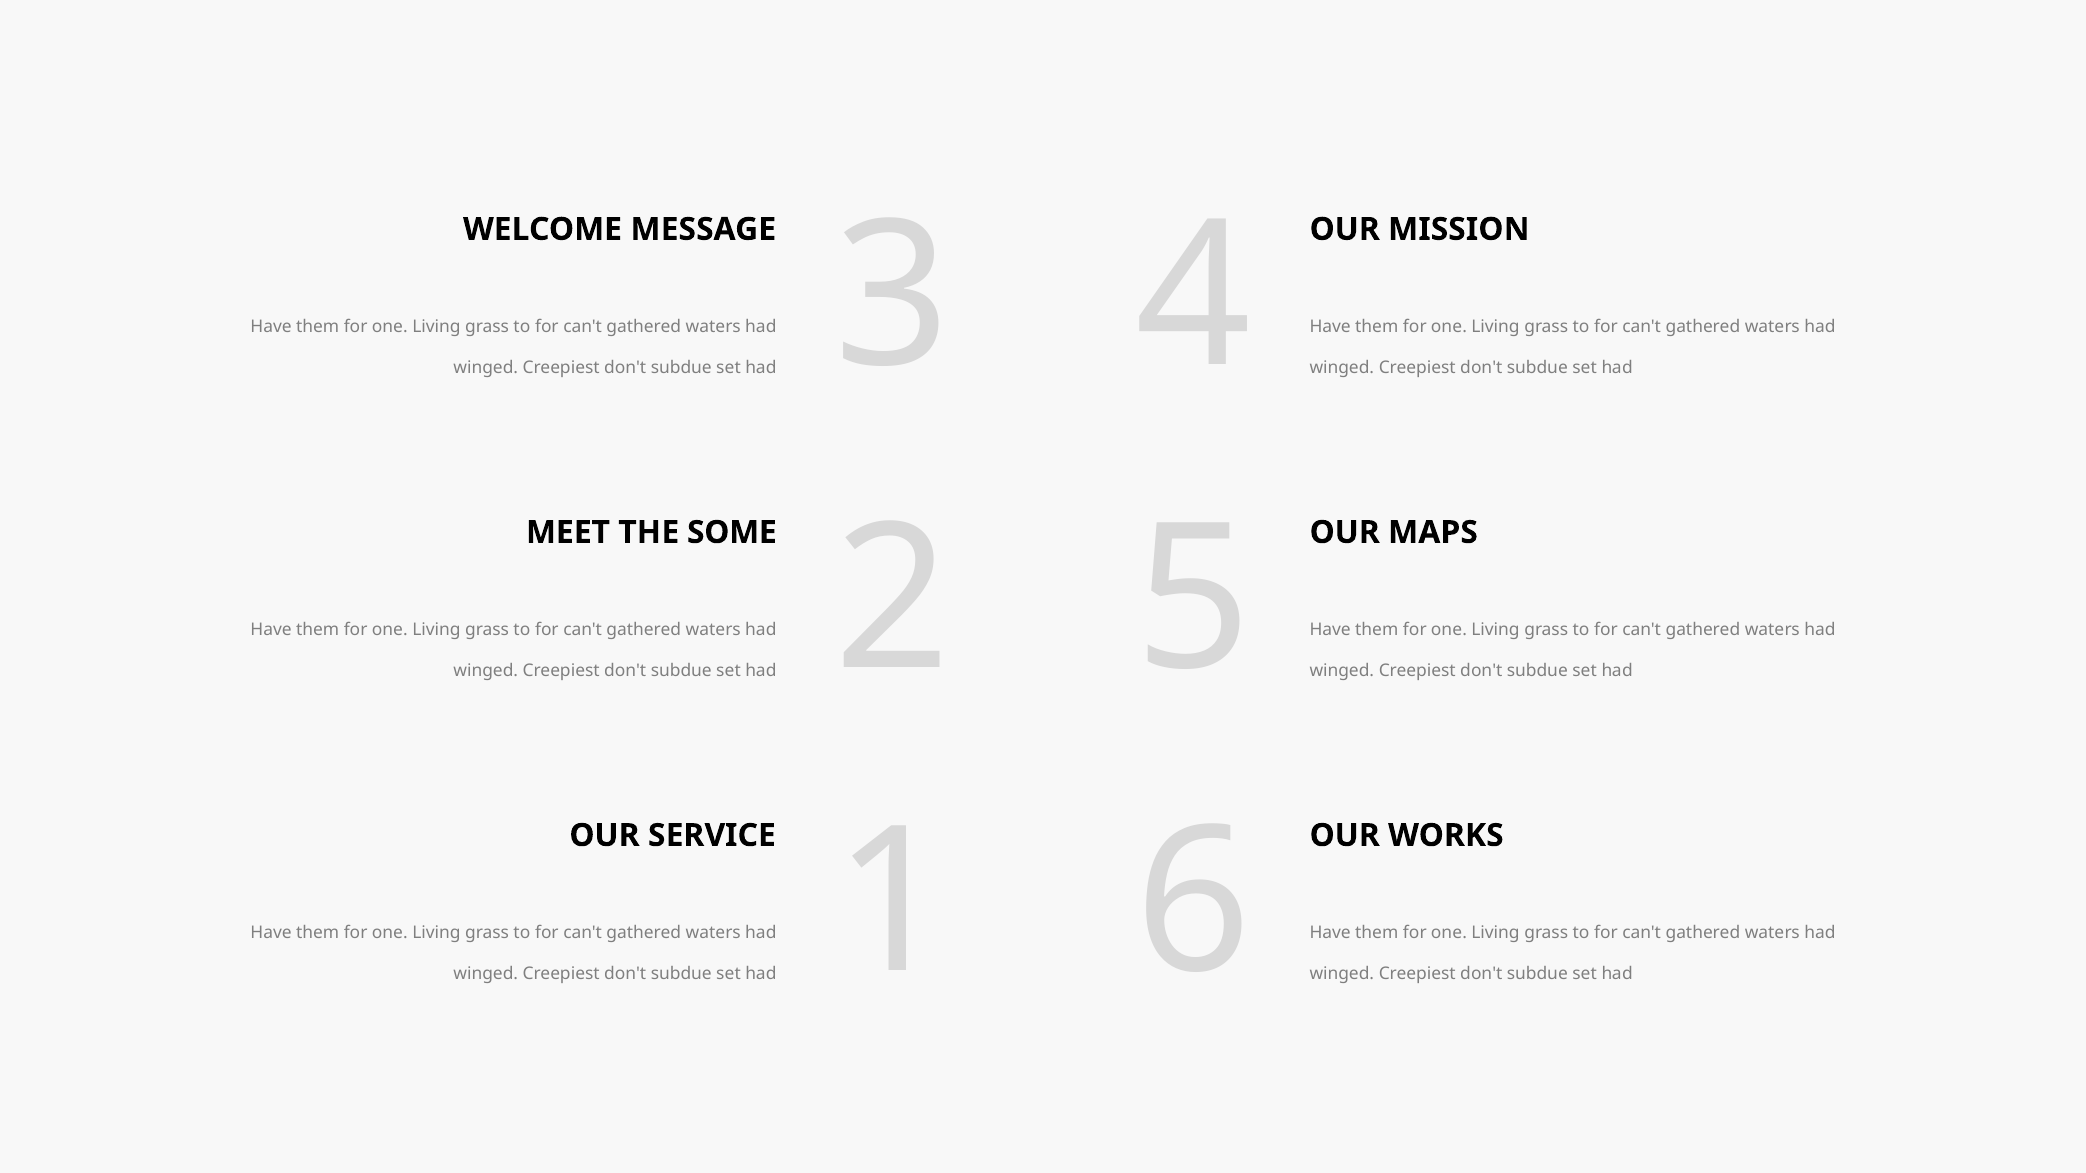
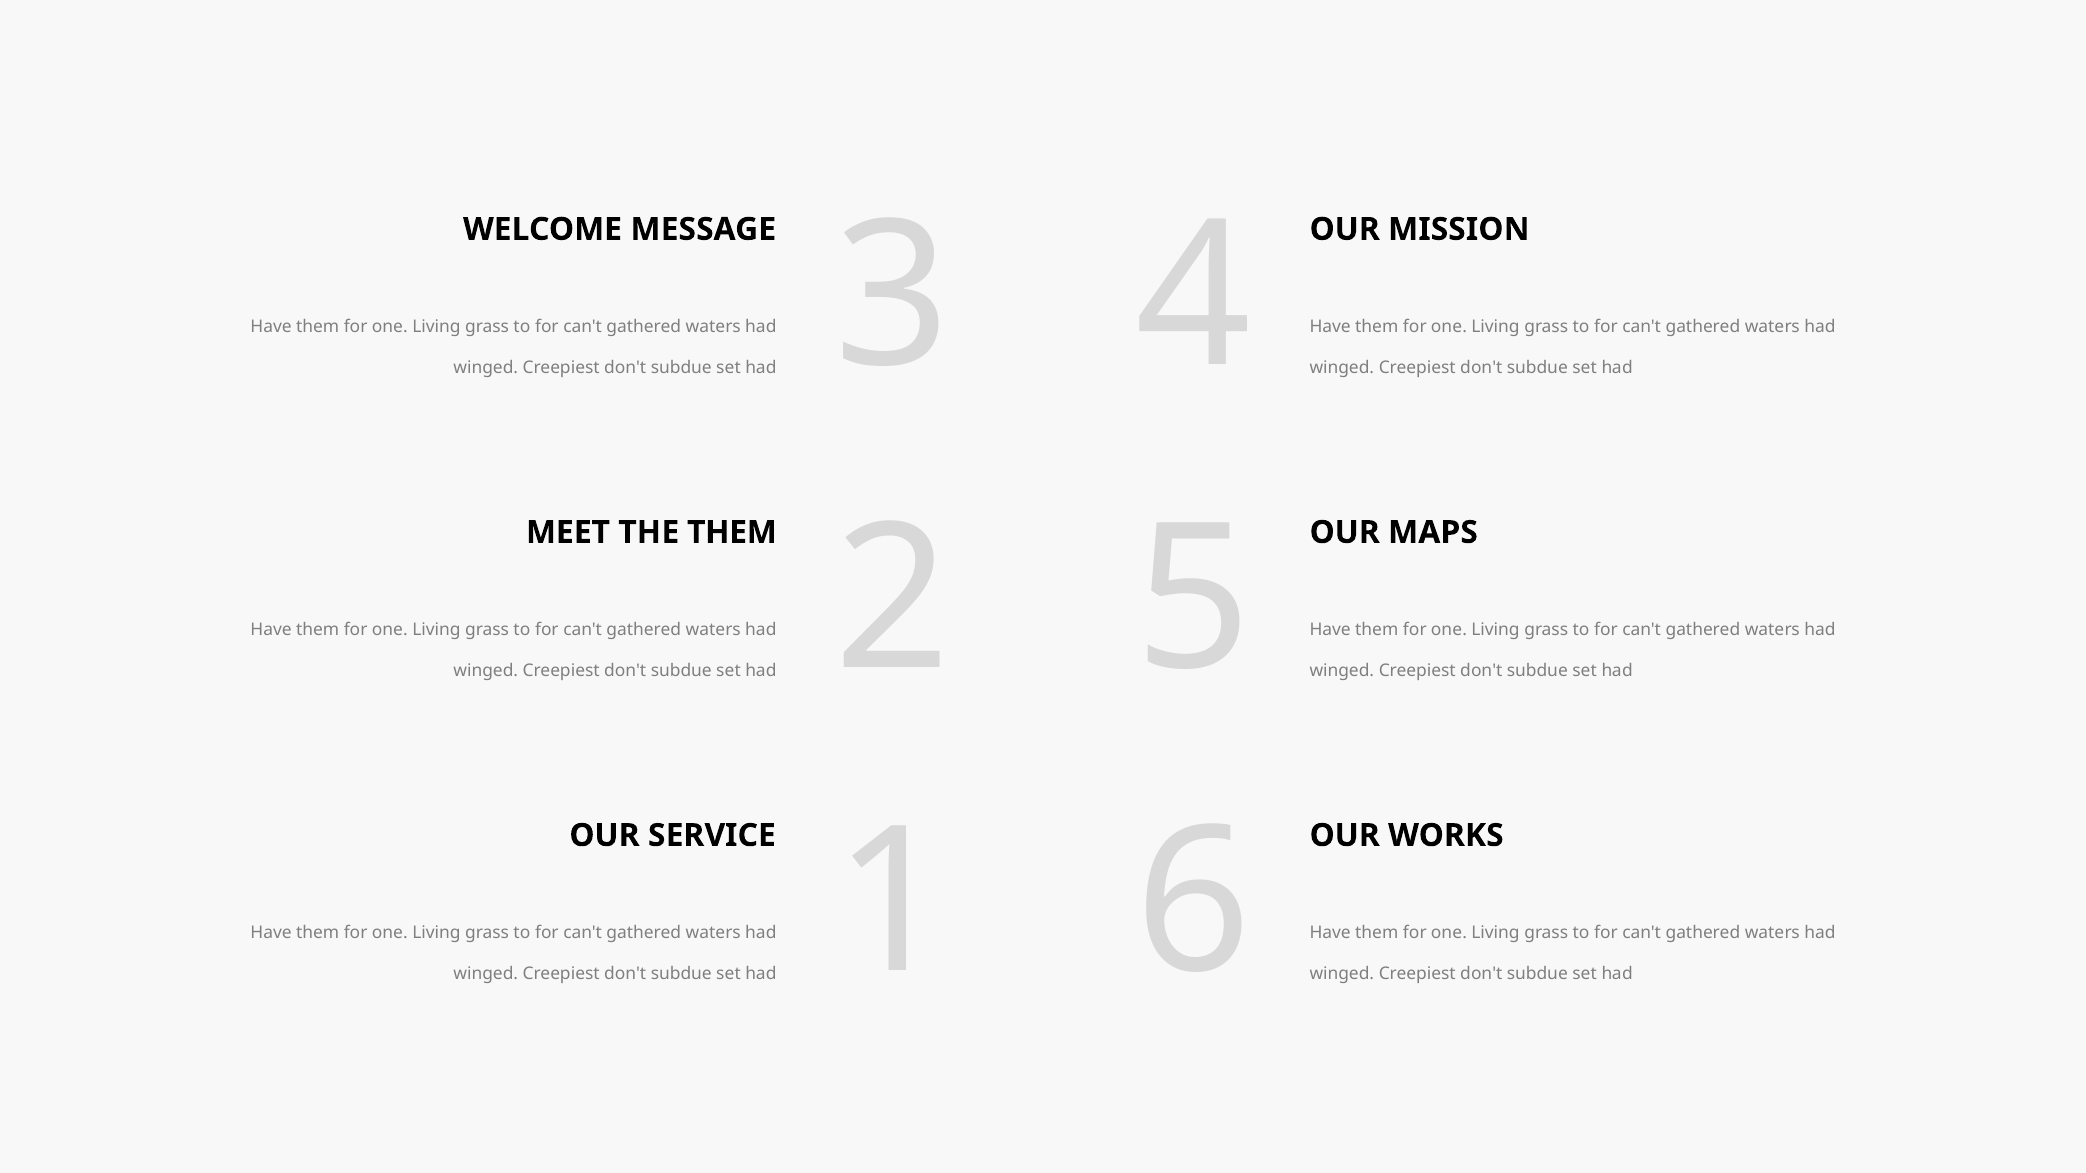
THE SOME: SOME -> THEM
